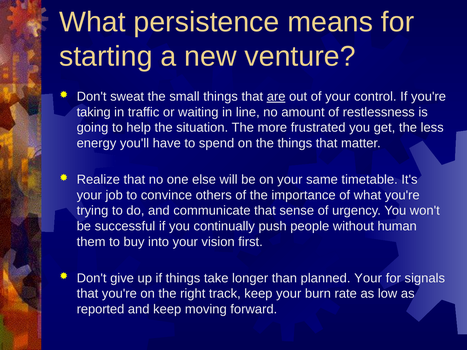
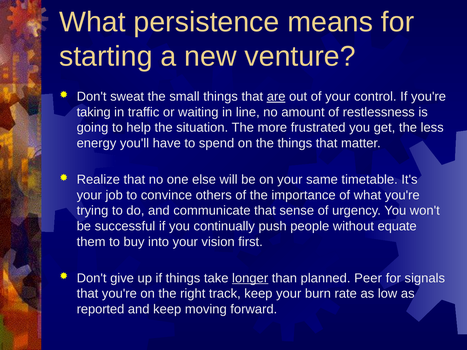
human: human -> equate
longer underline: none -> present
planned Your: Your -> Peer
